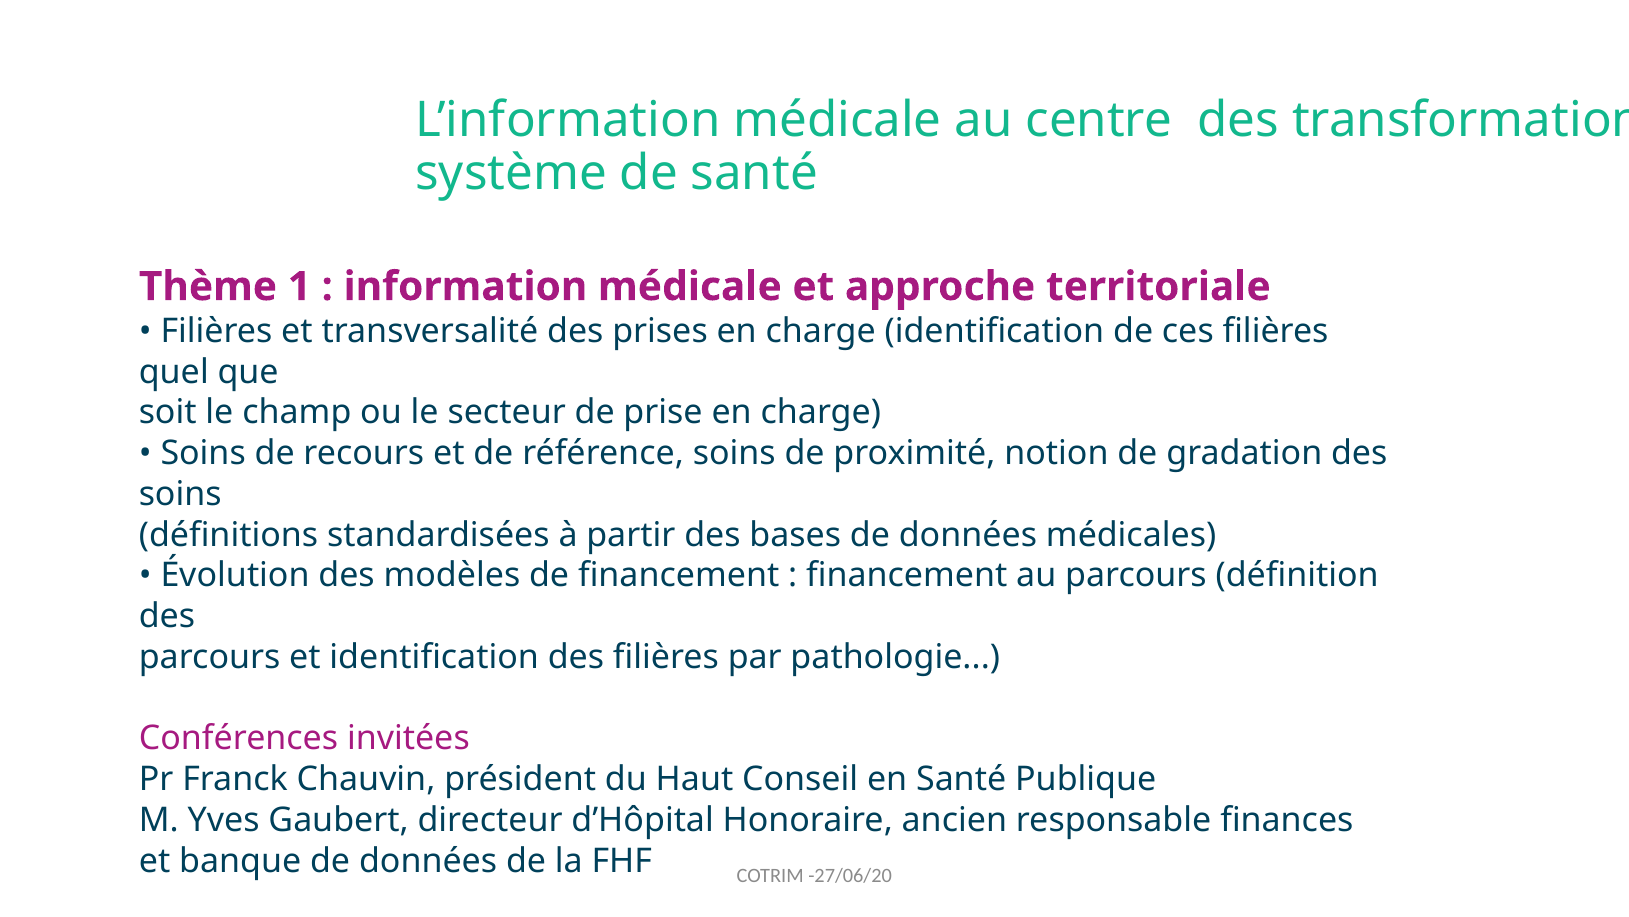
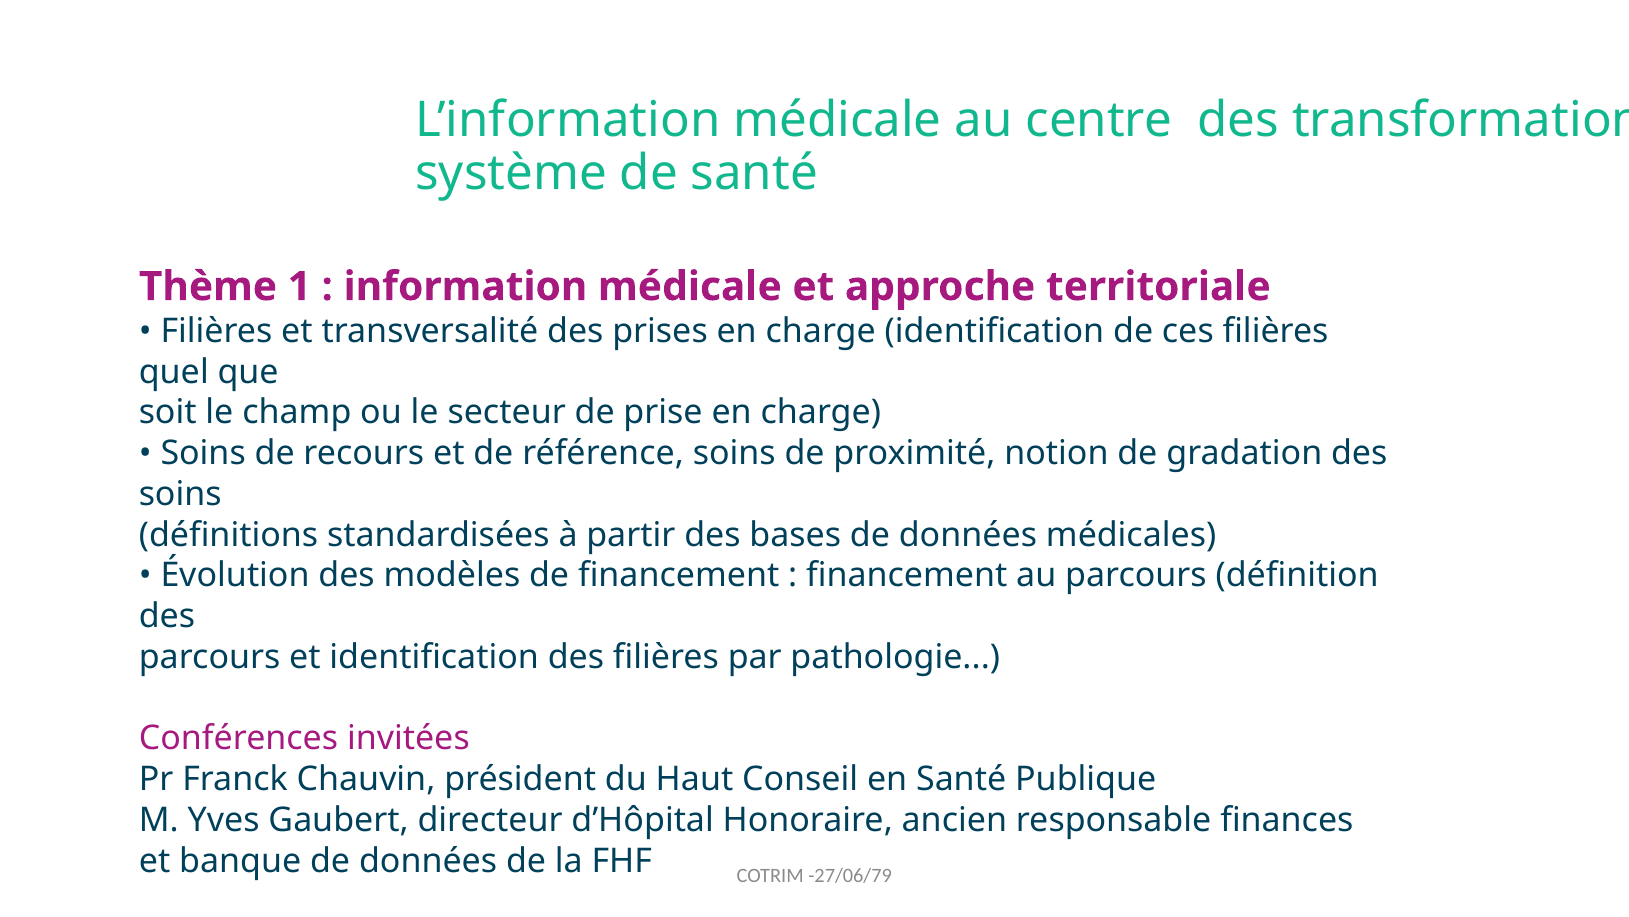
-27/06/20: -27/06/20 -> -27/06/79
